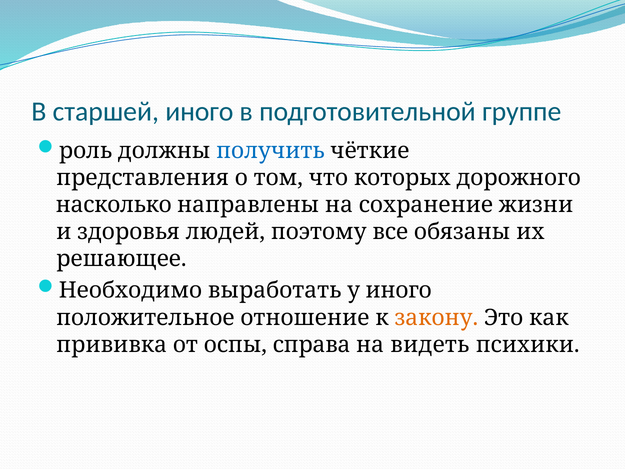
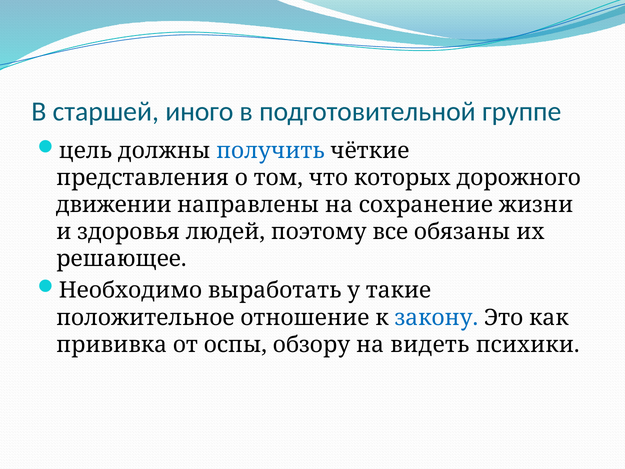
роль: роль -> цель
насколько: насколько -> движении
у иного: иного -> такие
закону colour: orange -> blue
справа: справа -> обзору
